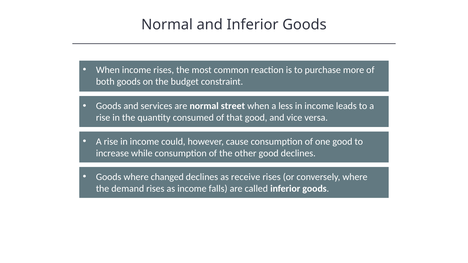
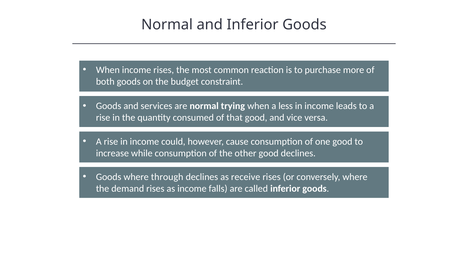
street: street -> trying
changed: changed -> through
